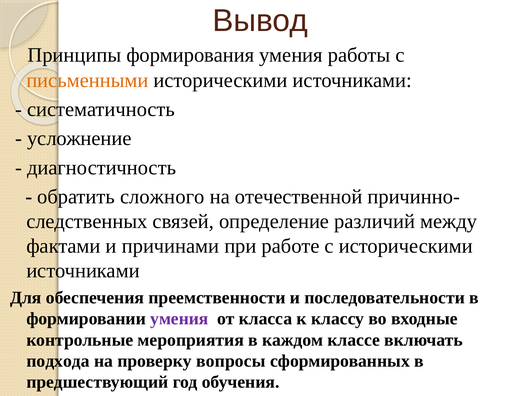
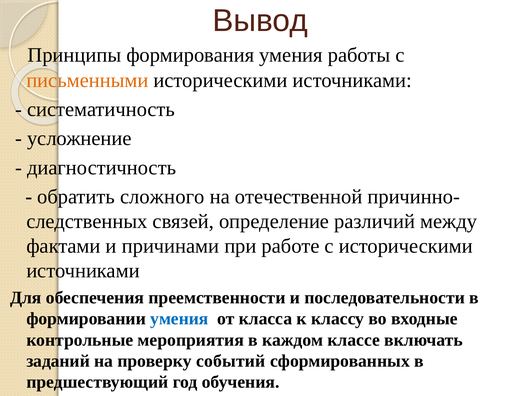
умения at (179, 319) colour: purple -> blue
подхода: подхода -> заданий
вопросы: вопросы -> событий
